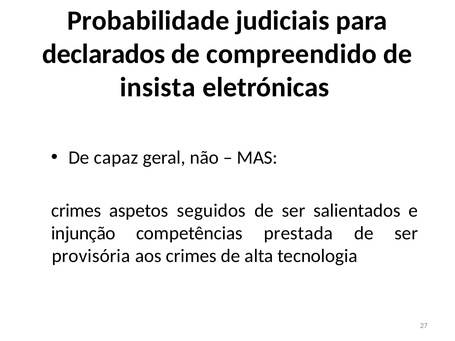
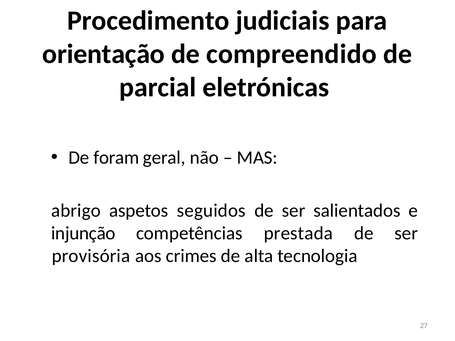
Probabilidade: Probabilidade -> Procedimento
declarados: declarados -> orientação
insista: insista -> parcial
capaz: capaz -> foram
crimes at (76, 211): crimes -> abrigo
